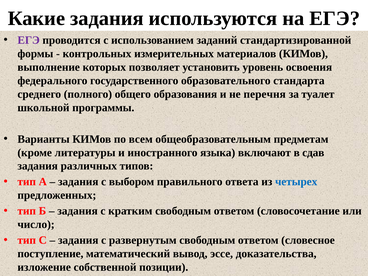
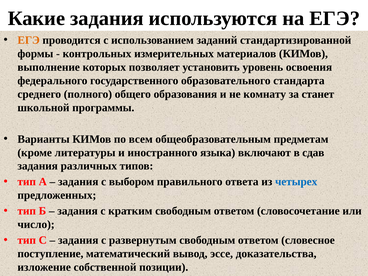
ЕГЭ at (29, 40) colour: purple -> orange
перечня: перечня -> комнату
туалет: туалет -> станет
